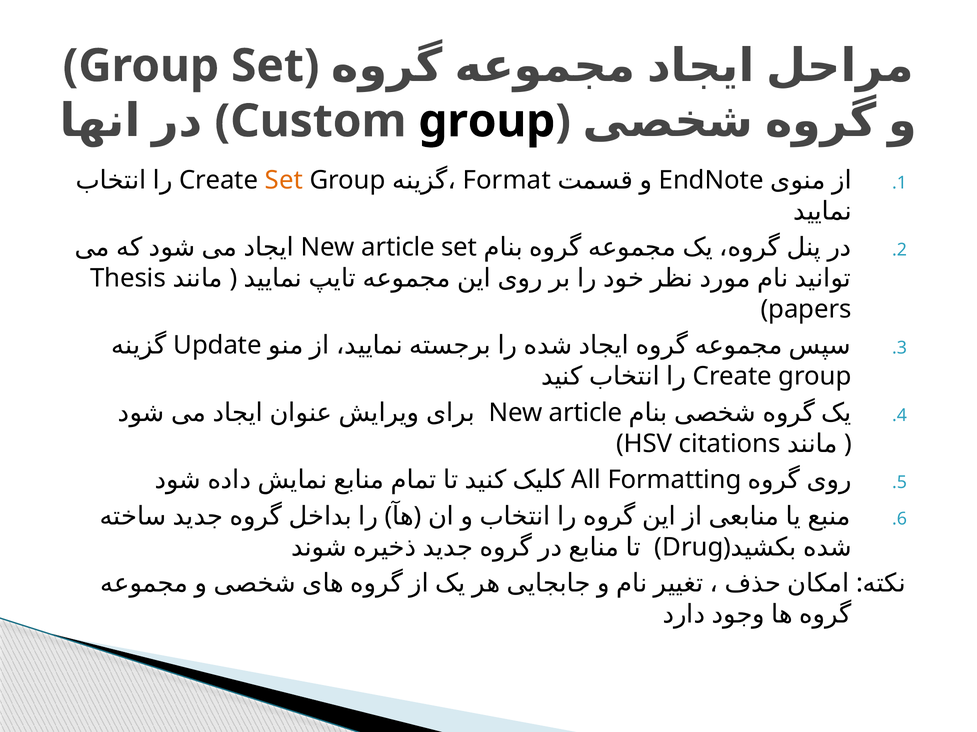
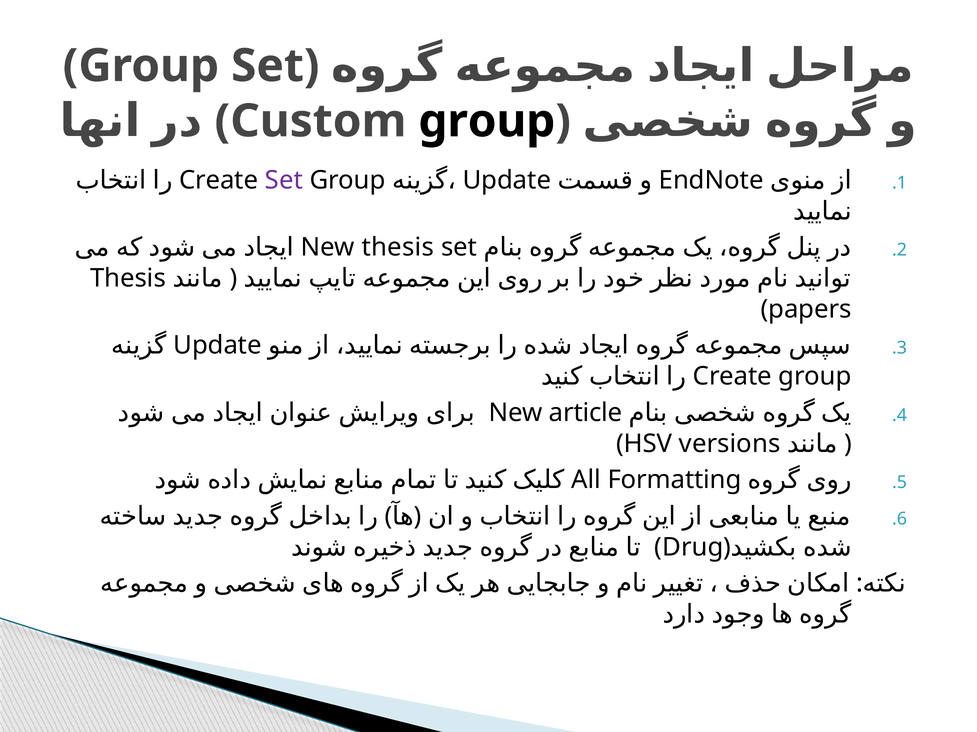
Set at (284, 180) colour: orange -> purple
Format at (507, 180): Format -> Update
article at (398, 248): article -> thesis
citations: citations -> versions
